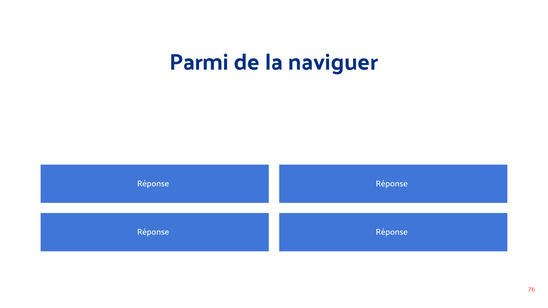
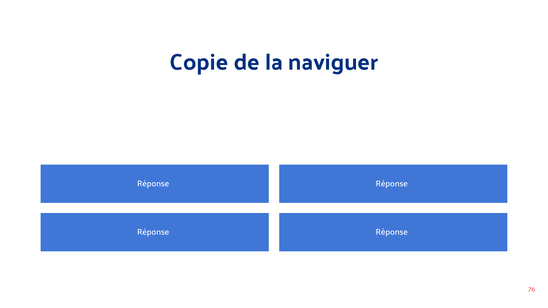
Parmi: Parmi -> Copie
